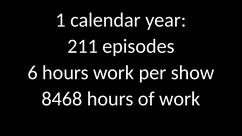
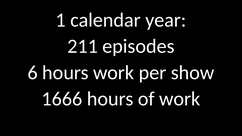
8468: 8468 -> 1666
